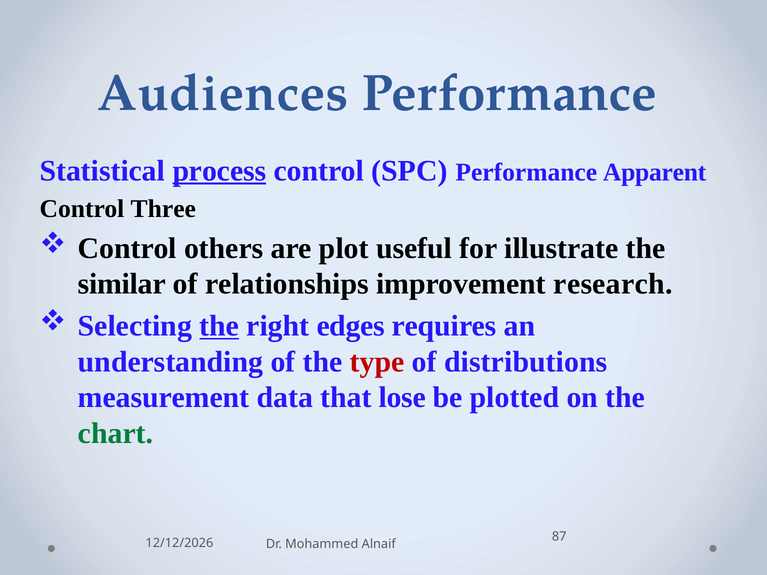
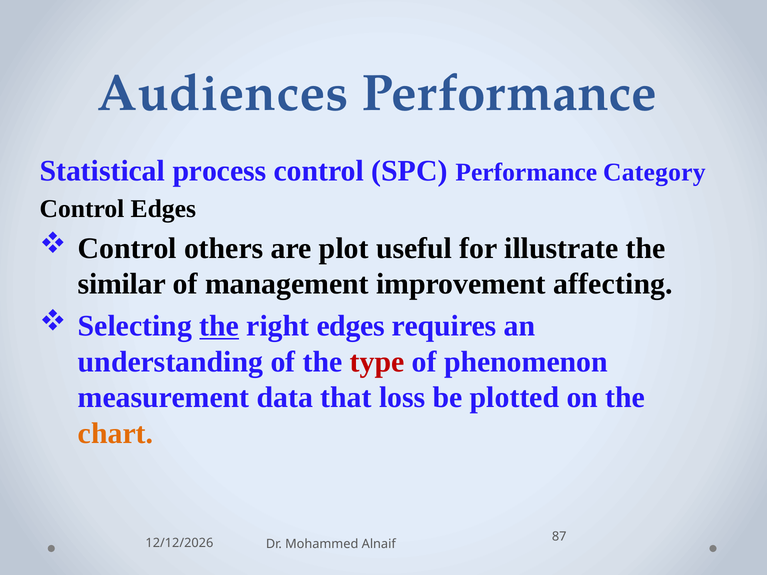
process underline: present -> none
Apparent: Apparent -> Category
Control Three: Three -> Edges
relationships: relationships -> management
research: research -> affecting
distributions: distributions -> phenomenon
lose: lose -> loss
chart colour: green -> orange
